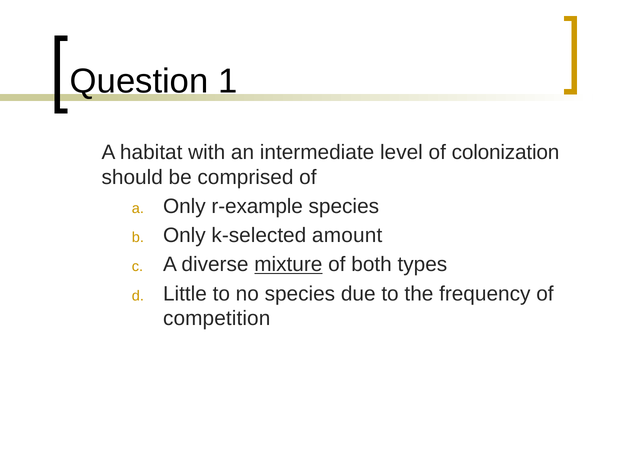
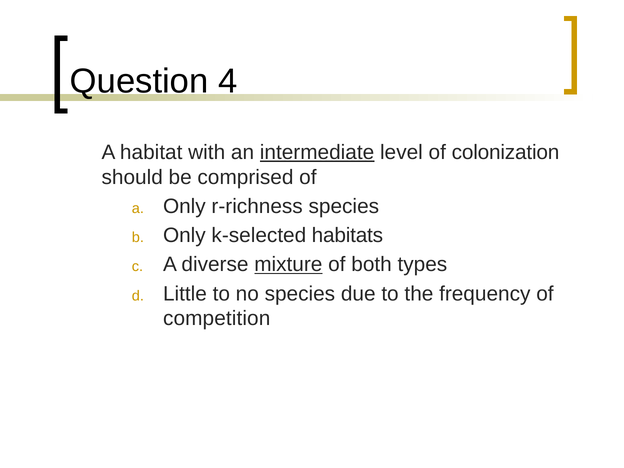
1: 1 -> 4
intermediate underline: none -> present
r-example: r-example -> r-richness
amount: amount -> habitats
